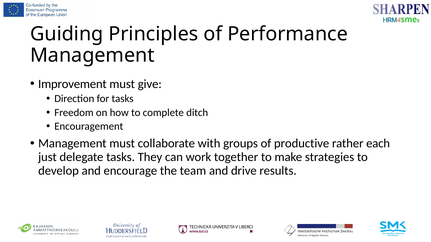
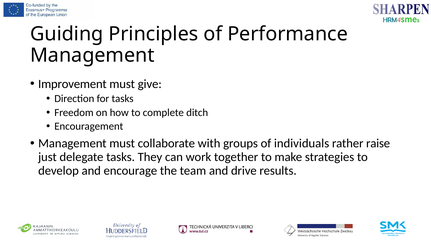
productive: productive -> individuals
each: each -> raise
